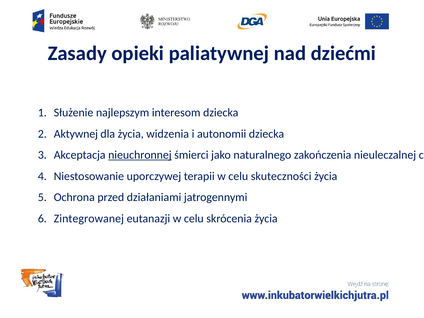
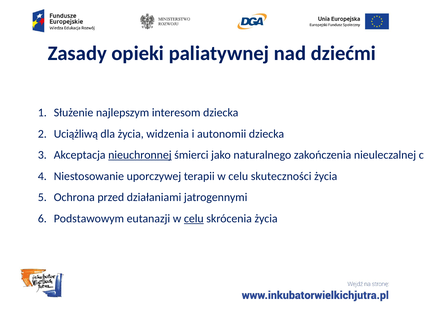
Aktywnej: Aktywnej -> Uciążliwą
Zintegrowanej: Zintegrowanej -> Podstawowym
celu at (194, 219) underline: none -> present
